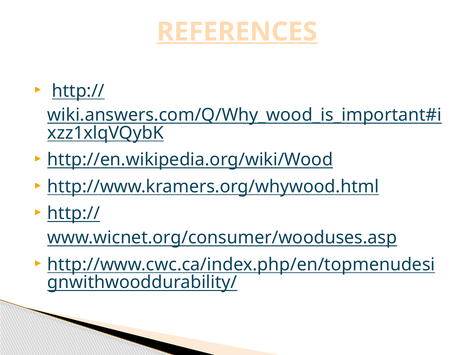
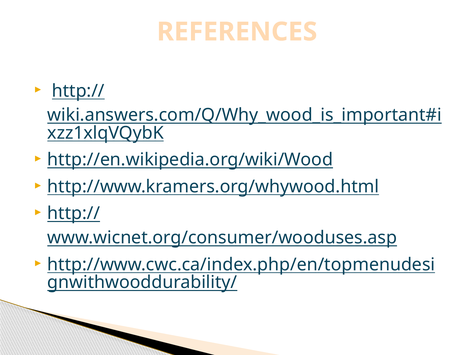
REFERENCES underline: present -> none
